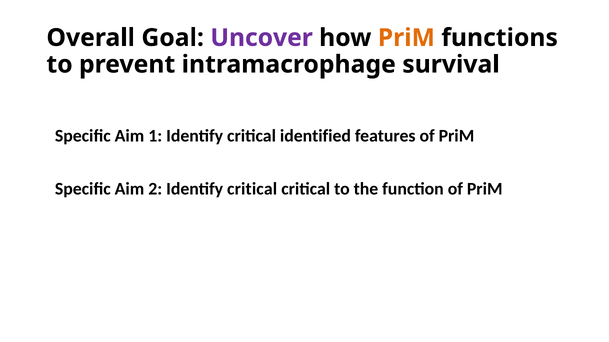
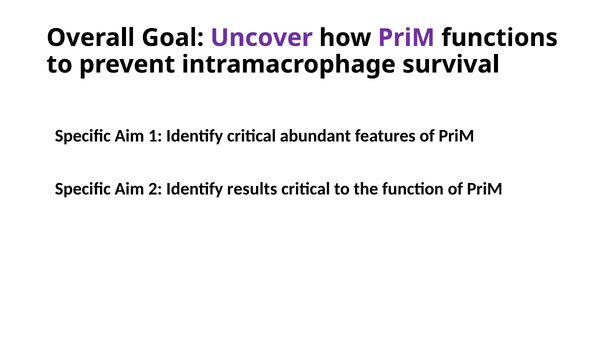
PriM at (406, 38) colour: orange -> purple
identified: identified -> abundant
2 Identify critical: critical -> results
